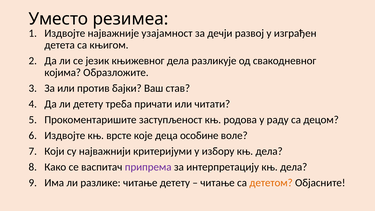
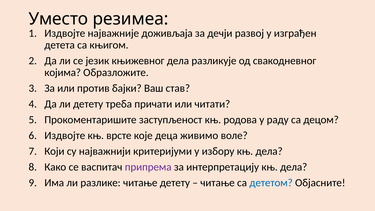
узајамност: узајамност -> доживљаја
особине: особине -> живимо
дететом colour: orange -> blue
